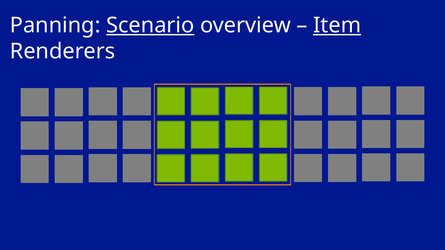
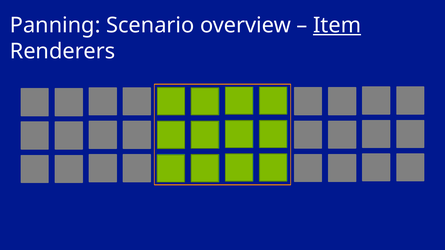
Scenario underline: present -> none
